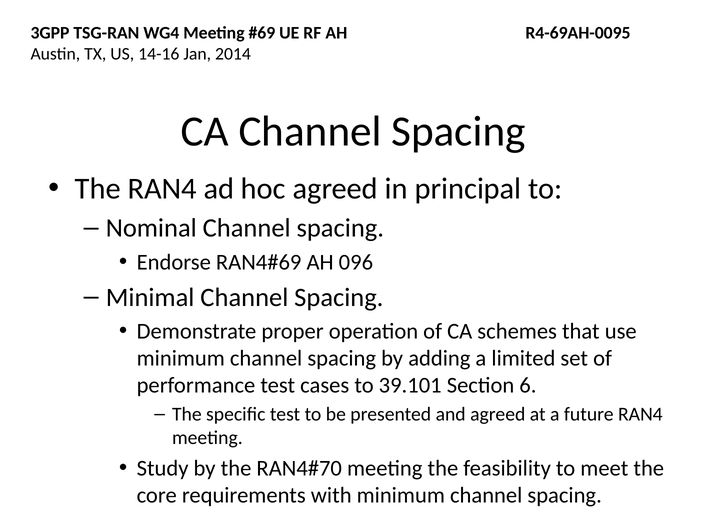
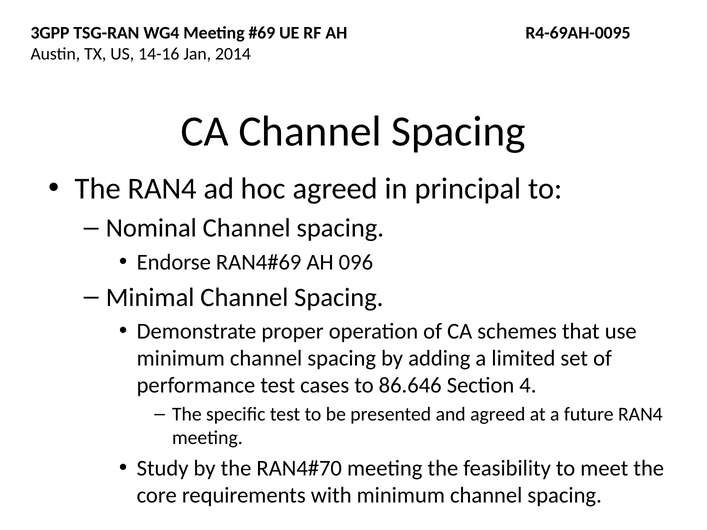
39.101: 39.101 -> 86.646
6: 6 -> 4
